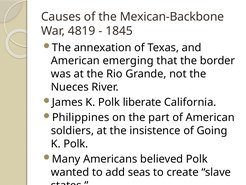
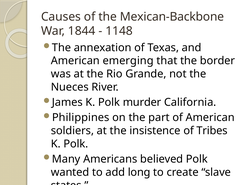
4819: 4819 -> 1844
1845: 1845 -> 1148
liberate: liberate -> murder
Going: Going -> Tribes
seas: seas -> long
